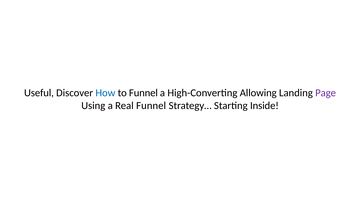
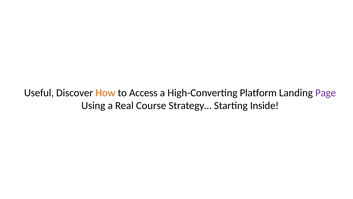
How colour: blue -> orange
to Funnel: Funnel -> Access
Allowing: Allowing -> Platform
Real Funnel: Funnel -> Course
